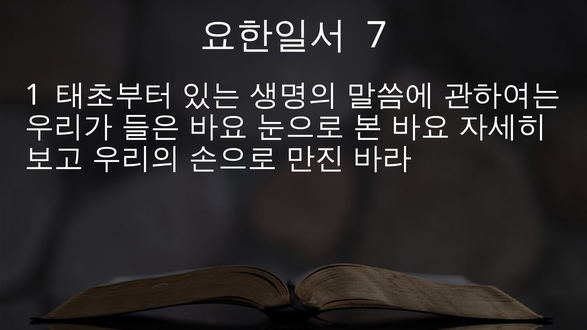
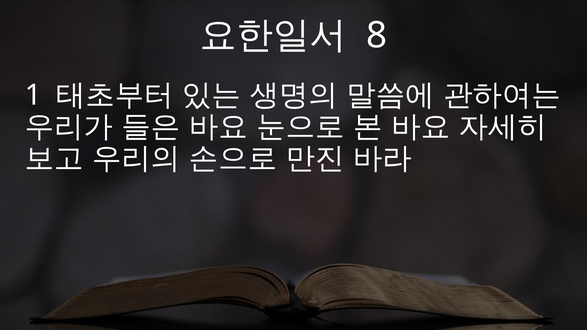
7: 7 -> 8
